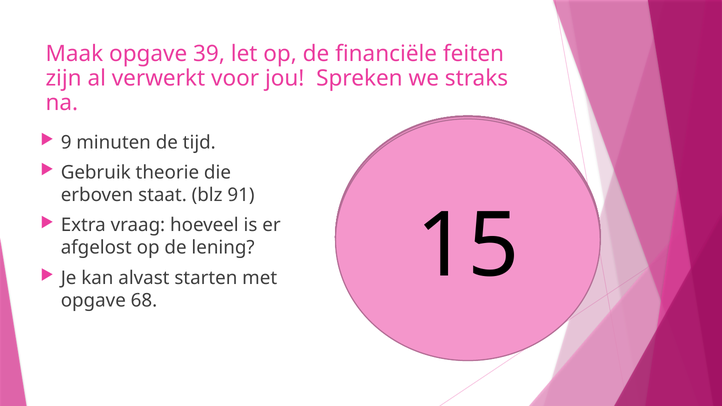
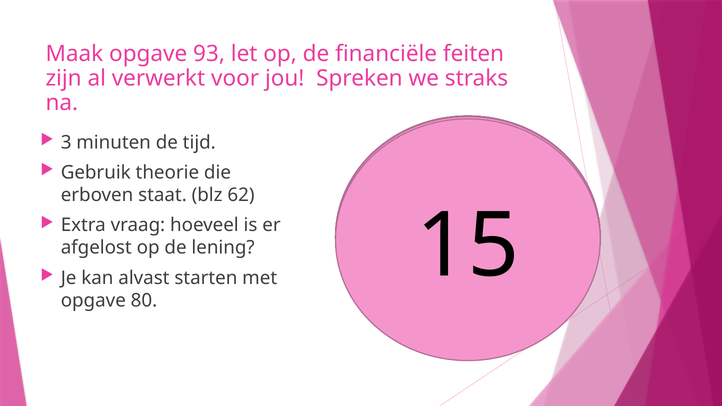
39: 39 -> 93
9: 9 -> 3
91: 91 -> 62
68: 68 -> 80
